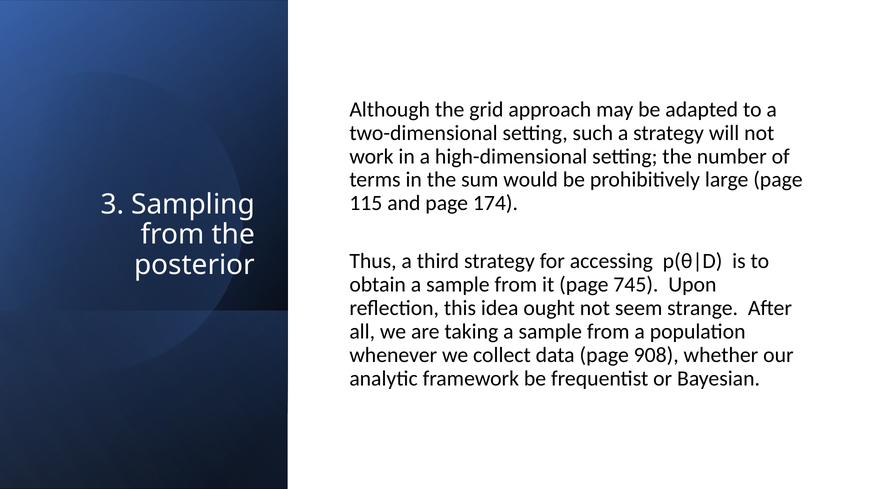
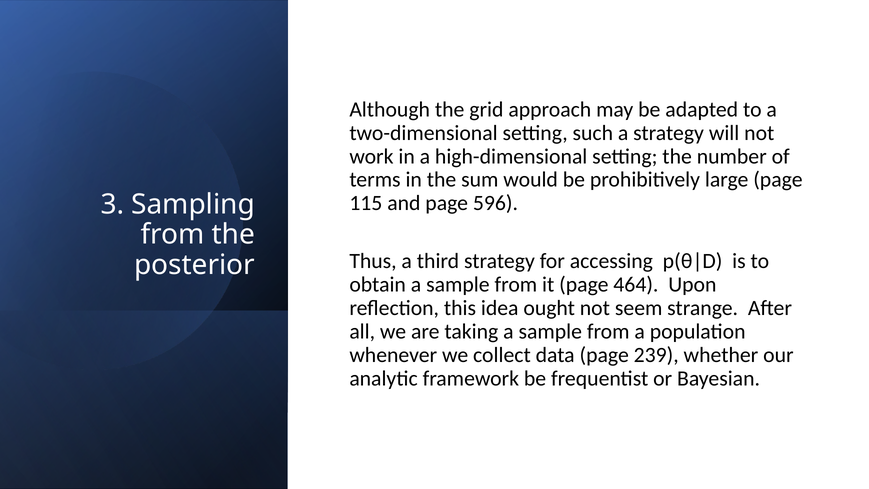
174: 174 -> 596
745: 745 -> 464
908: 908 -> 239
